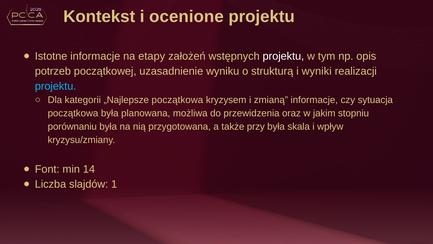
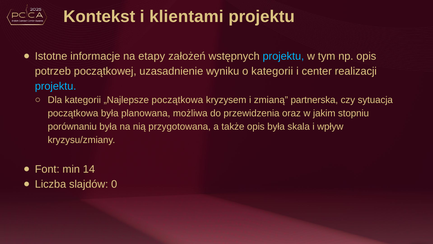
ocenione: ocenione -> klientami
projektu at (283, 56) colour: white -> light blue
o strukturą: strukturą -> kategorii
wyniki: wyniki -> center
zmianą informacje: informacje -> partnerska
także przy: przy -> opis
1: 1 -> 0
